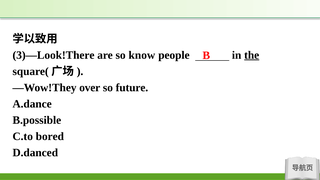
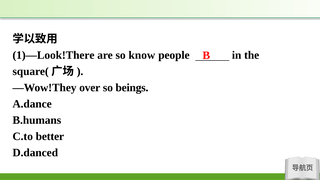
3)—Look!There: 3)—Look!There -> 1)—Look!There
the underline: present -> none
future: future -> beings
B.possible: B.possible -> B.humans
bored: bored -> better
